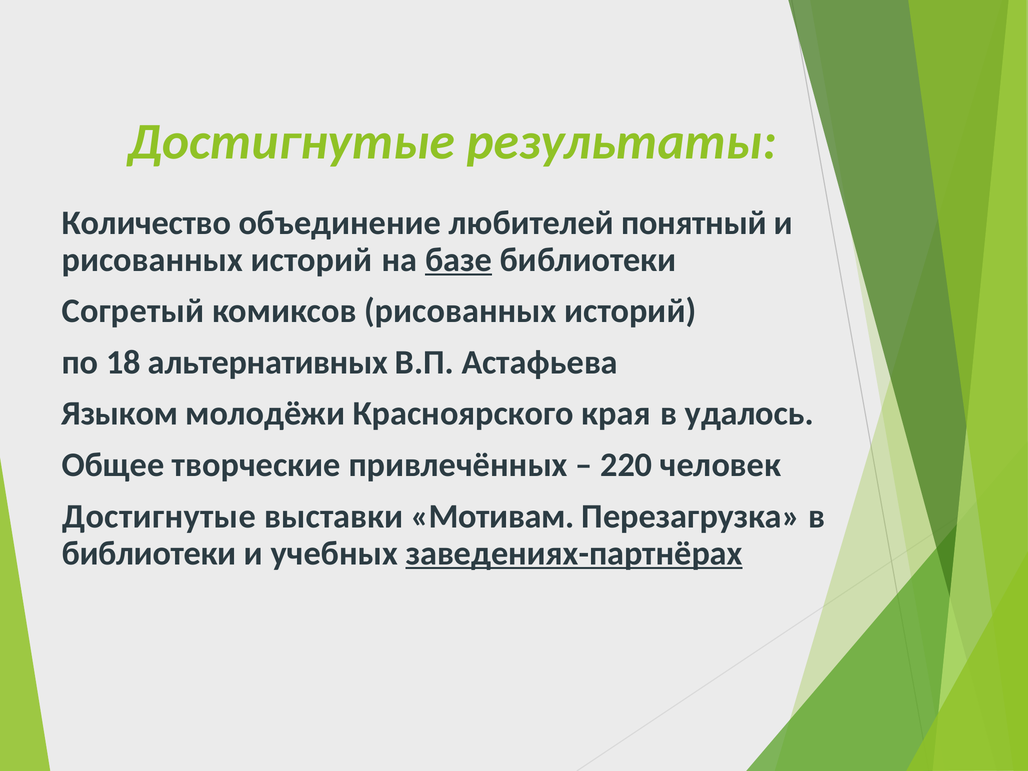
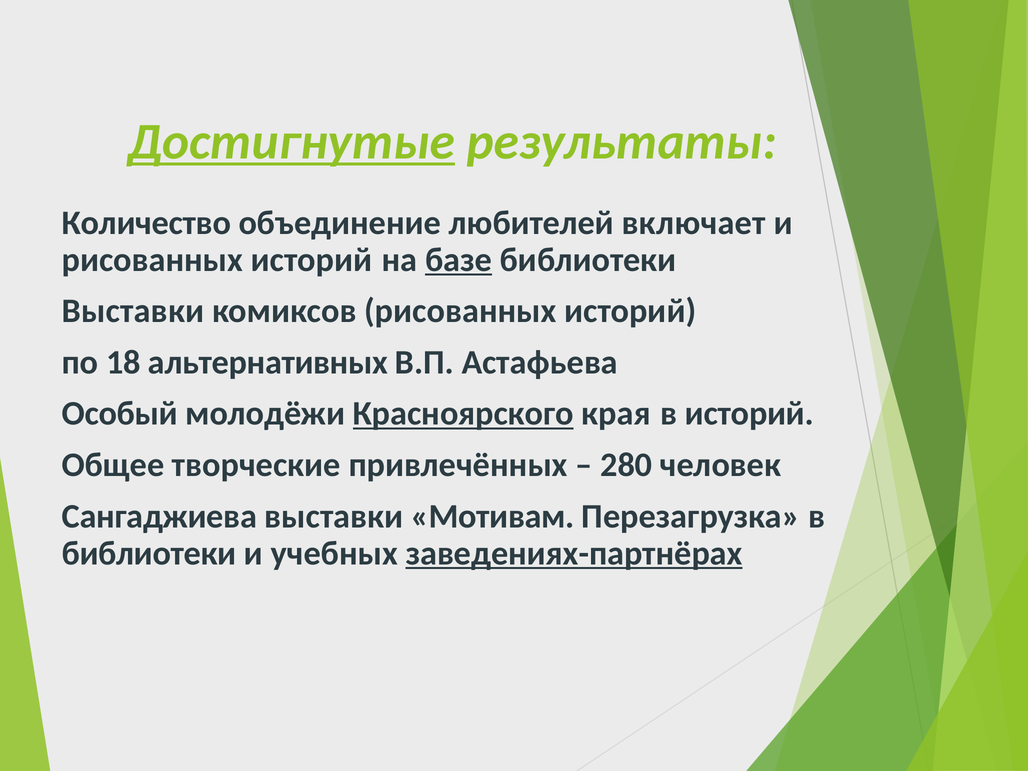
Достигнутые at (291, 142) underline: none -> present
понятный: понятный -> включает
Согретый at (133, 311): Согретый -> Выставки
Языком: Языком -> Особый
Красноярского underline: none -> present
в удалось: удалось -> историй
220: 220 -> 280
Достигнутые at (159, 516): Достигнутые -> Сангаджиева
